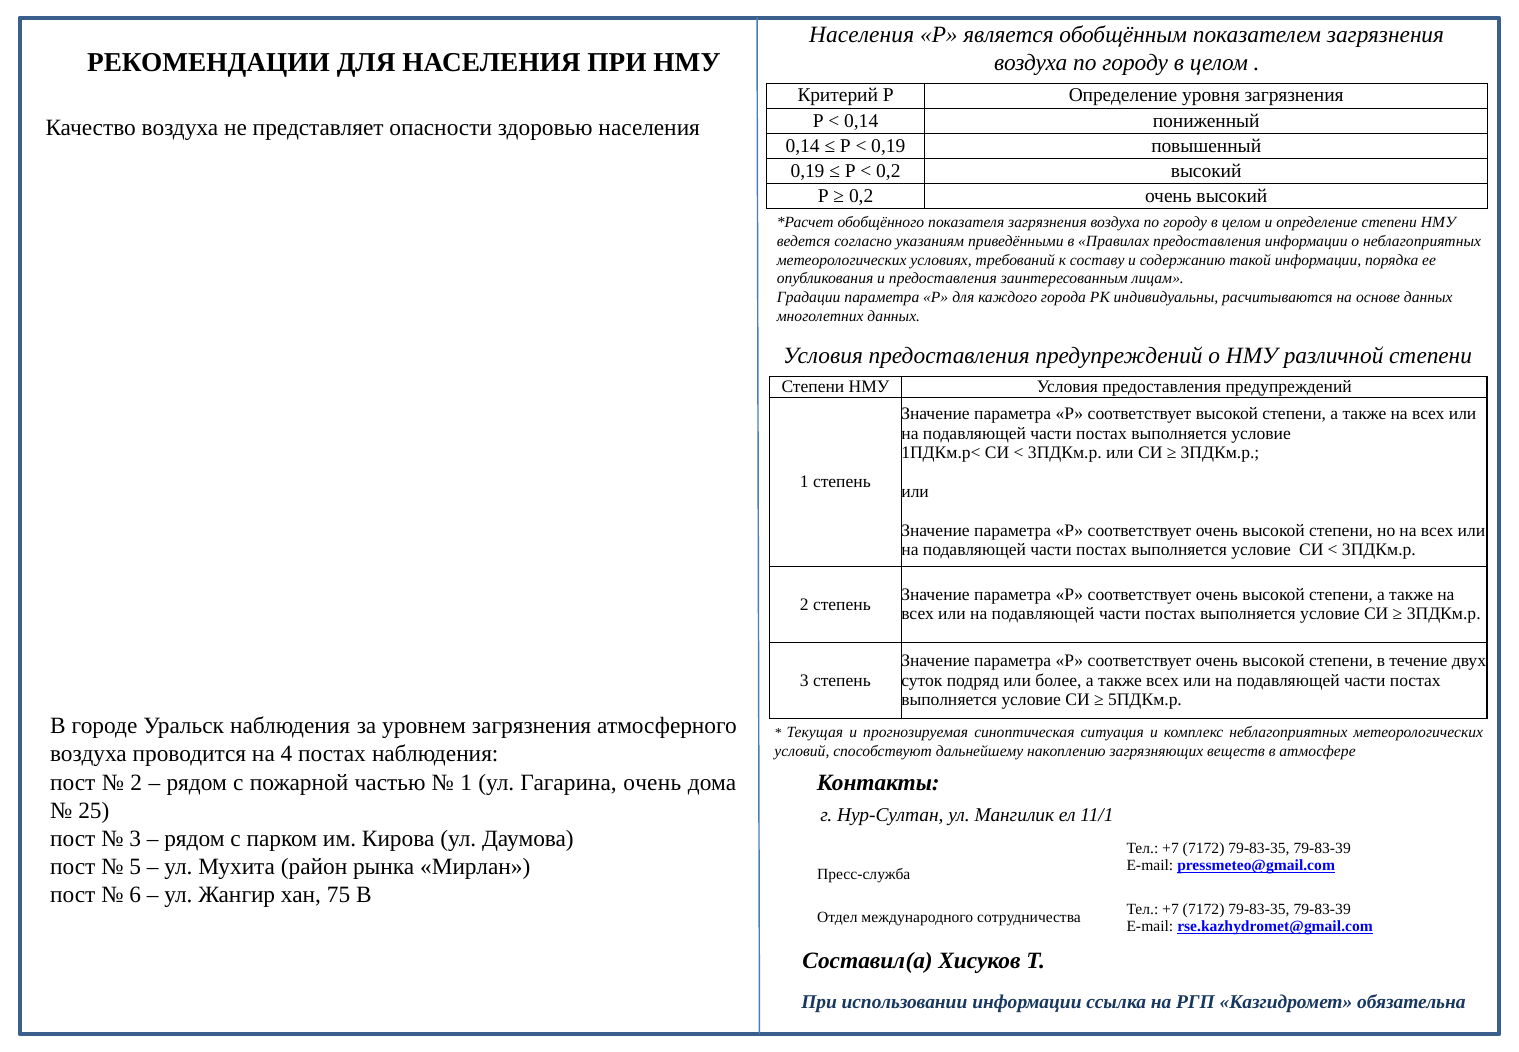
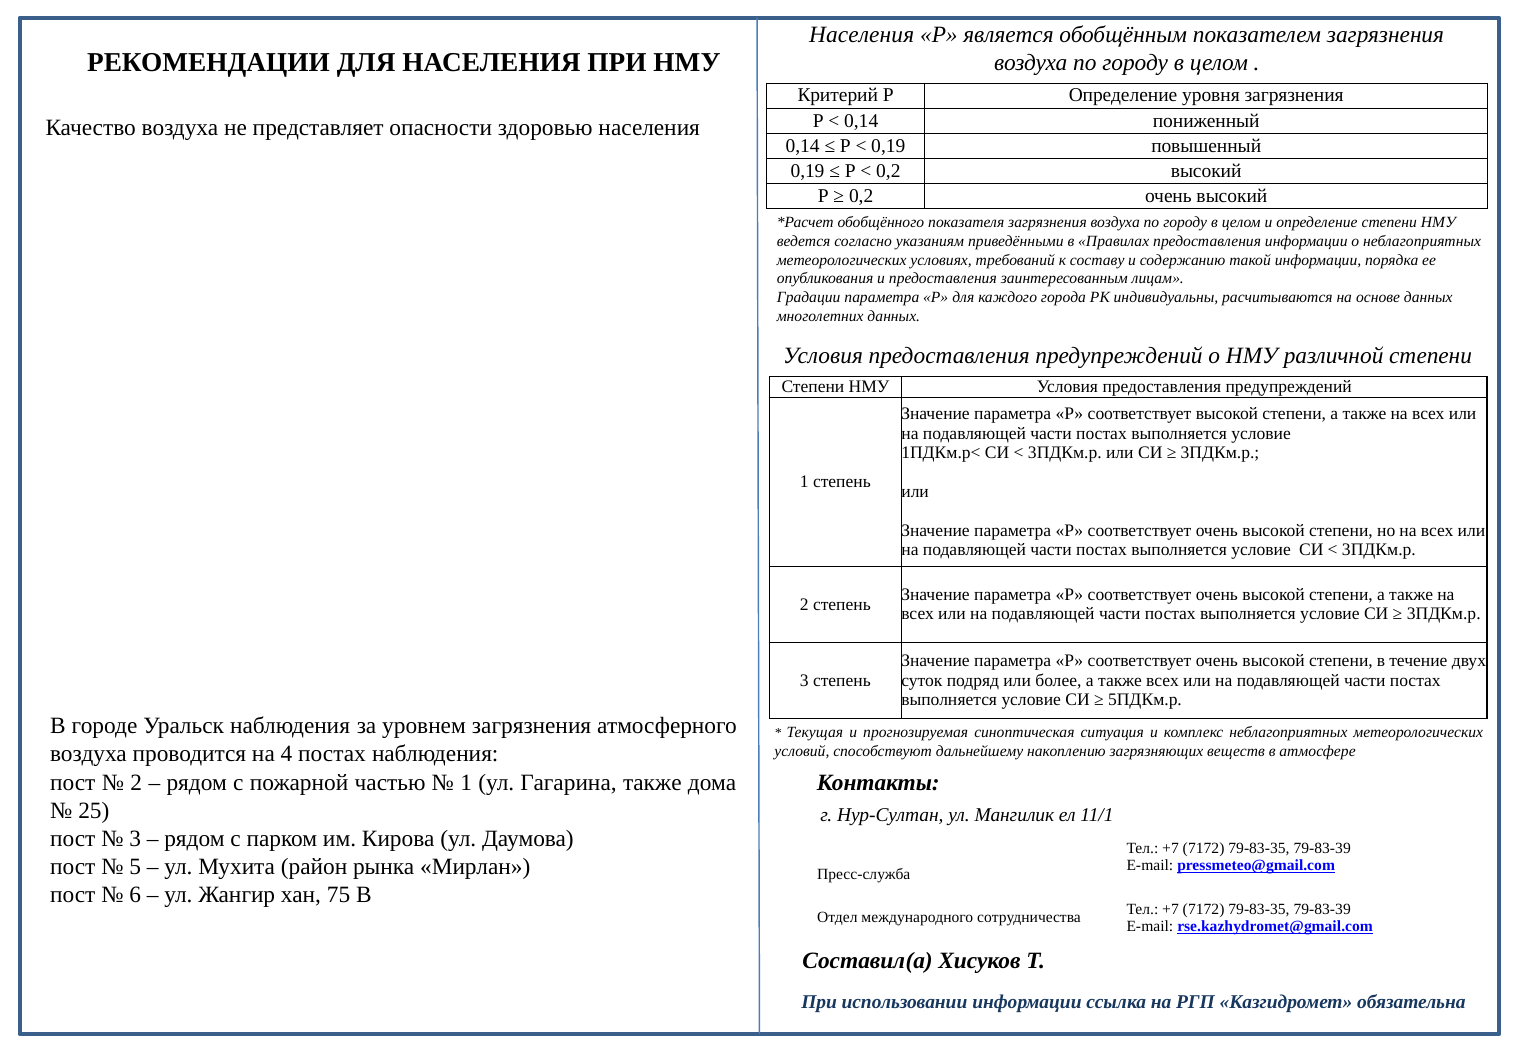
Гагарина очень: очень -> также
